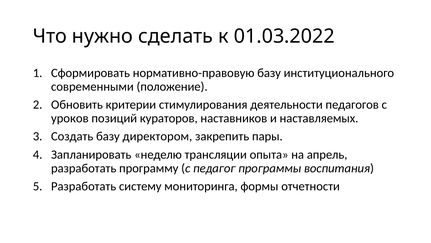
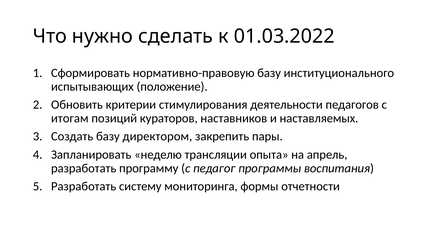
современными: современными -> испытывающих
уроков: уроков -> итогам
